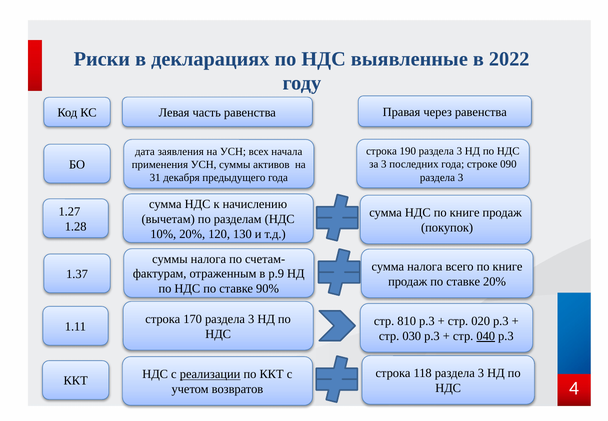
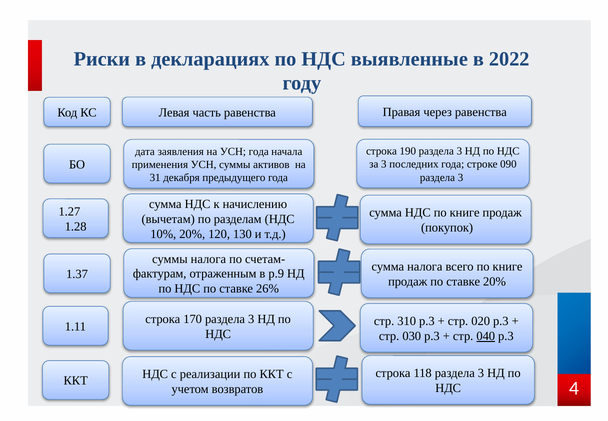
УСН всех: всех -> года
90%: 90% -> 26%
810: 810 -> 310
реализации underline: present -> none
